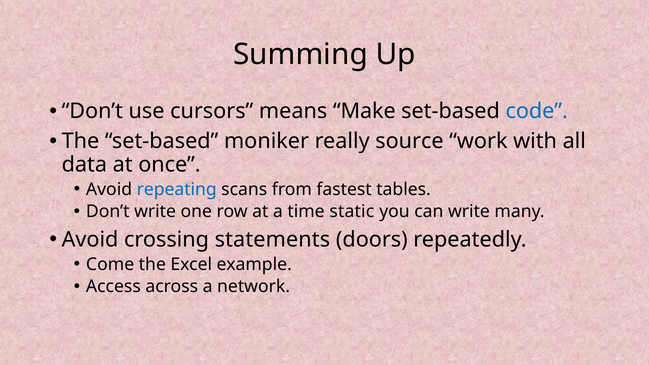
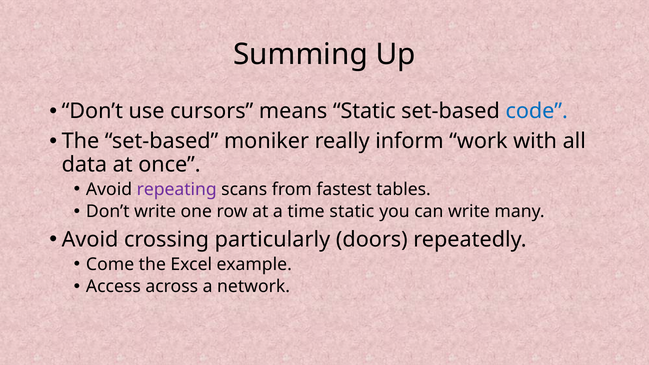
means Make: Make -> Static
source: source -> inform
repeating colour: blue -> purple
statements: statements -> particularly
